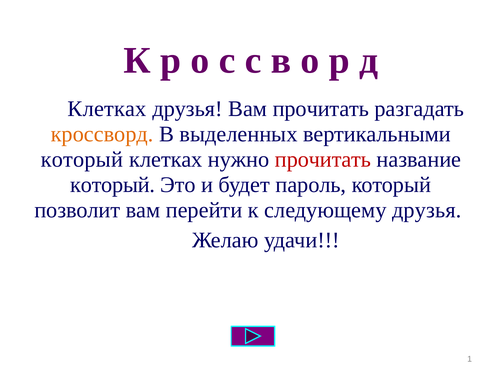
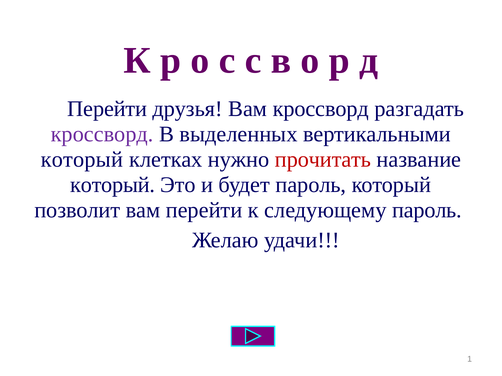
Клетках at (107, 109): Клетках -> Перейти
Вам прочитать: прочитать -> кроссворд
кроссворд at (102, 134) colour: orange -> purple
следующему друзья: друзья -> пароль
